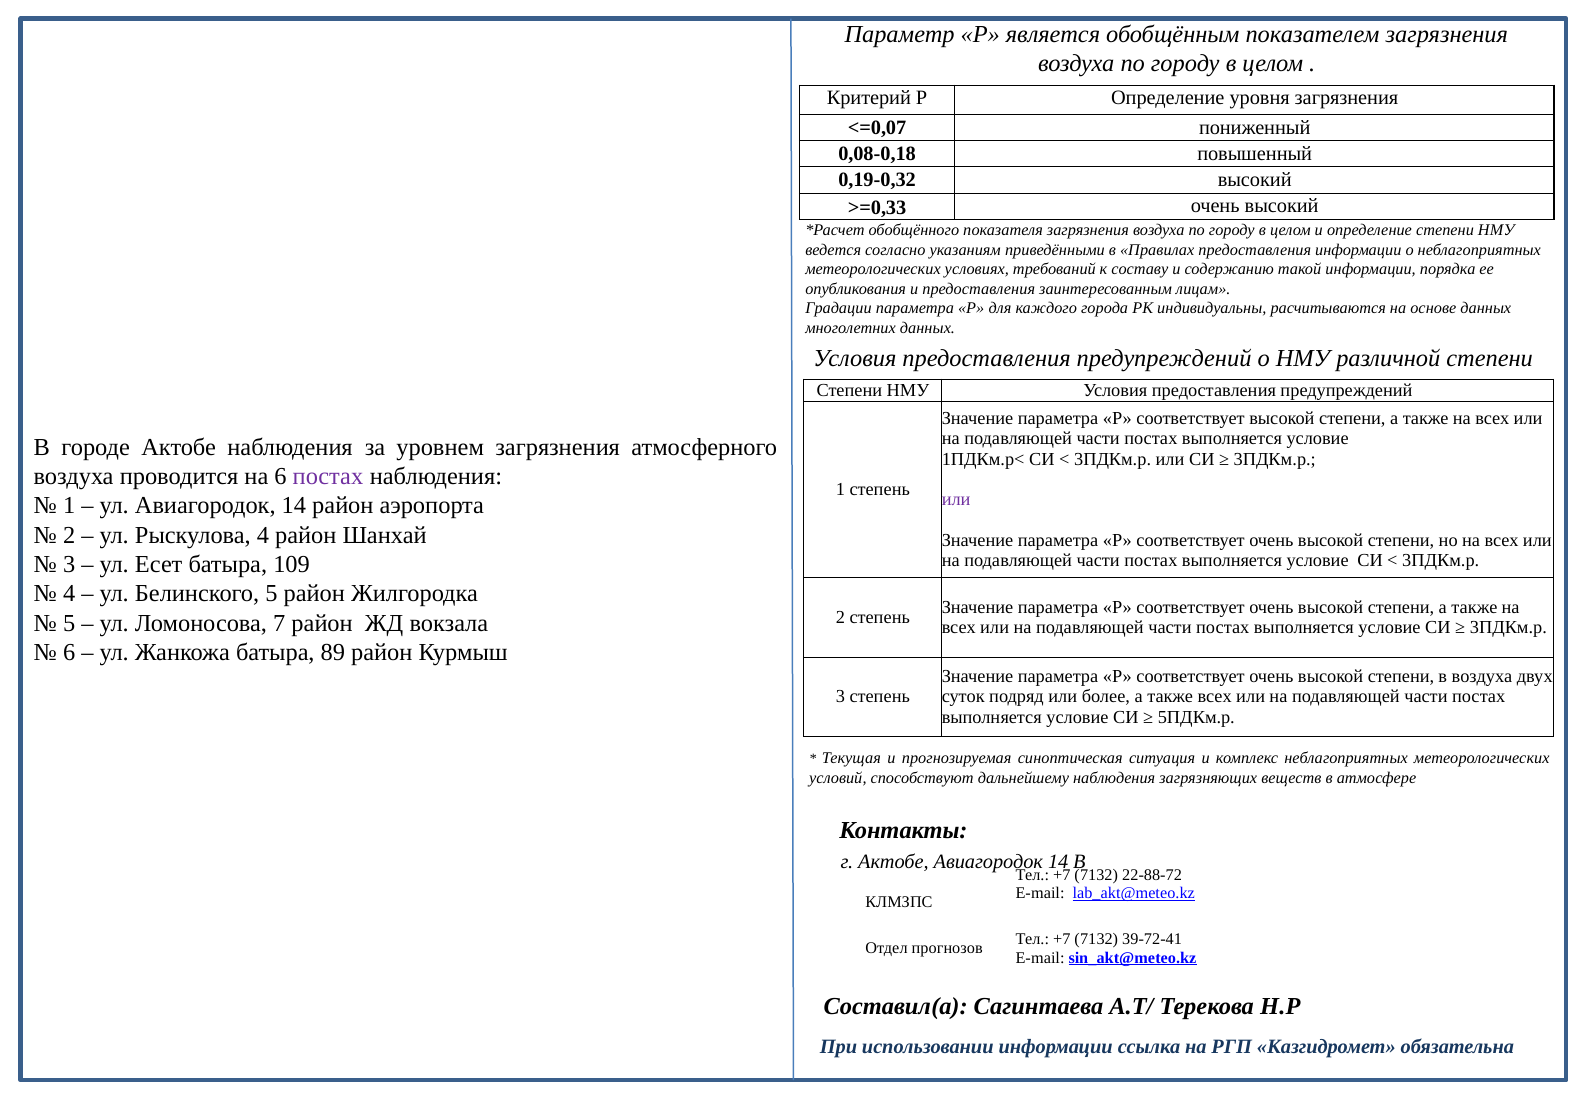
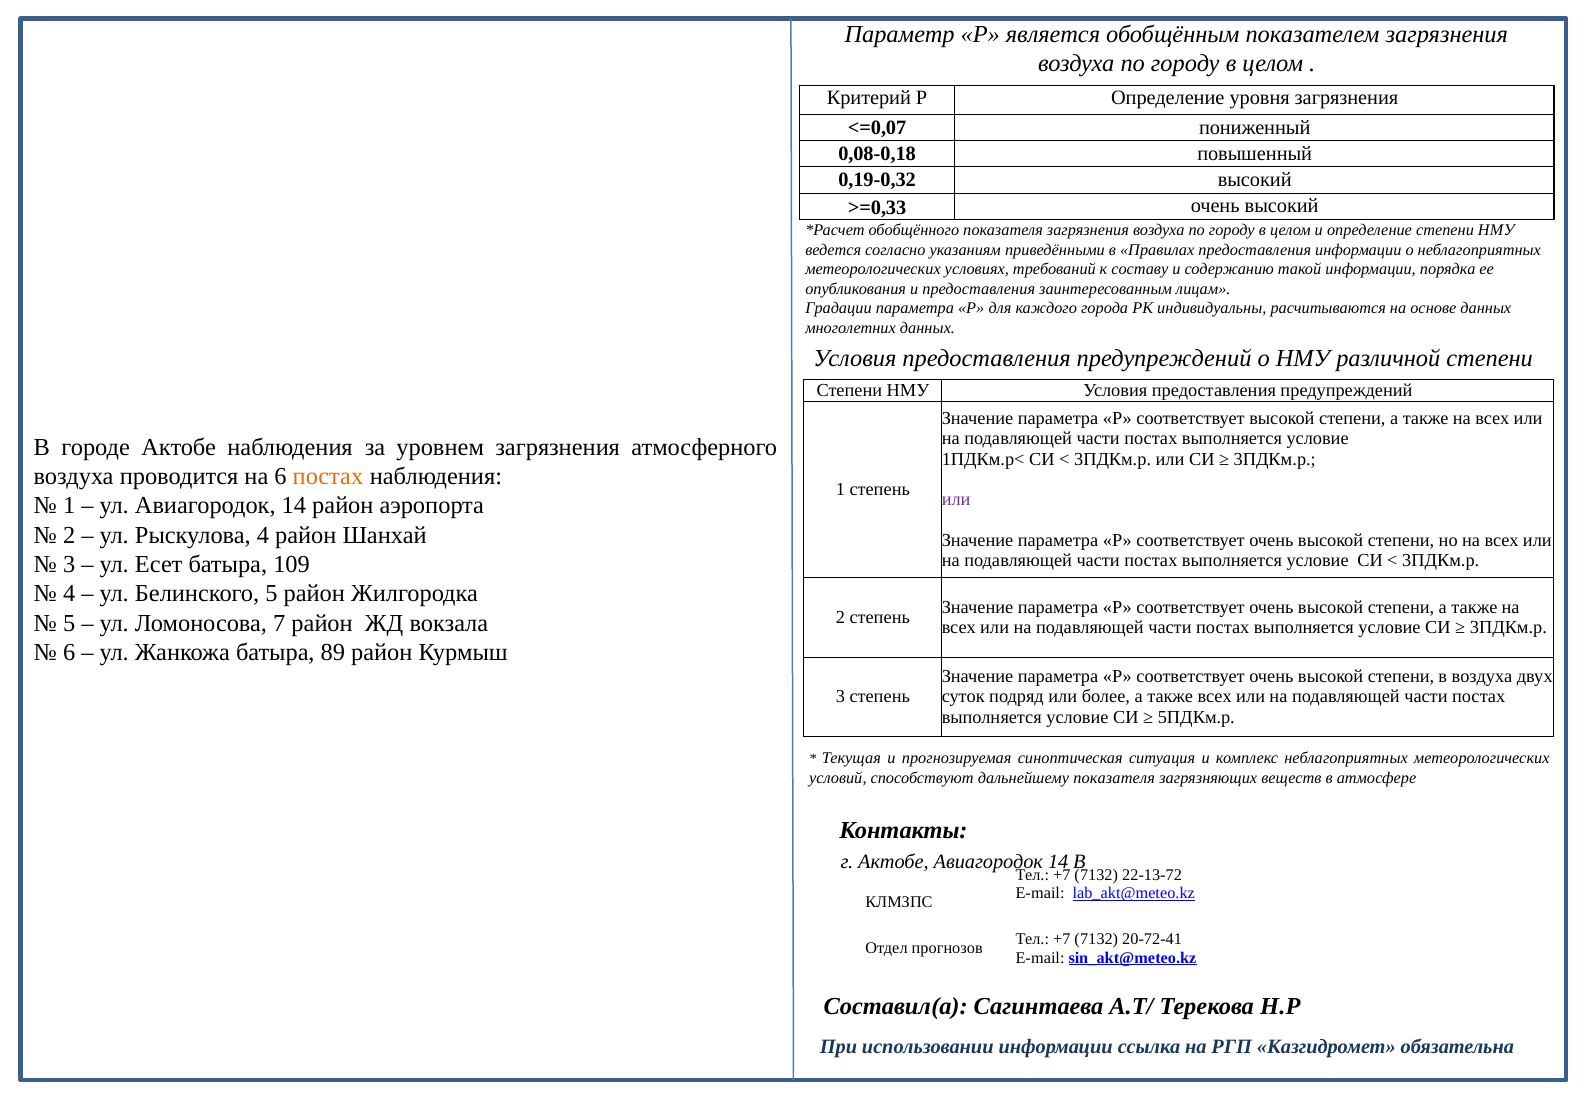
постах at (328, 476) colour: purple -> orange
дальнейшему наблюдения: наблюдения -> показателя
22-88-72: 22-88-72 -> 22-13-72
39-72-41: 39-72-41 -> 20-72-41
